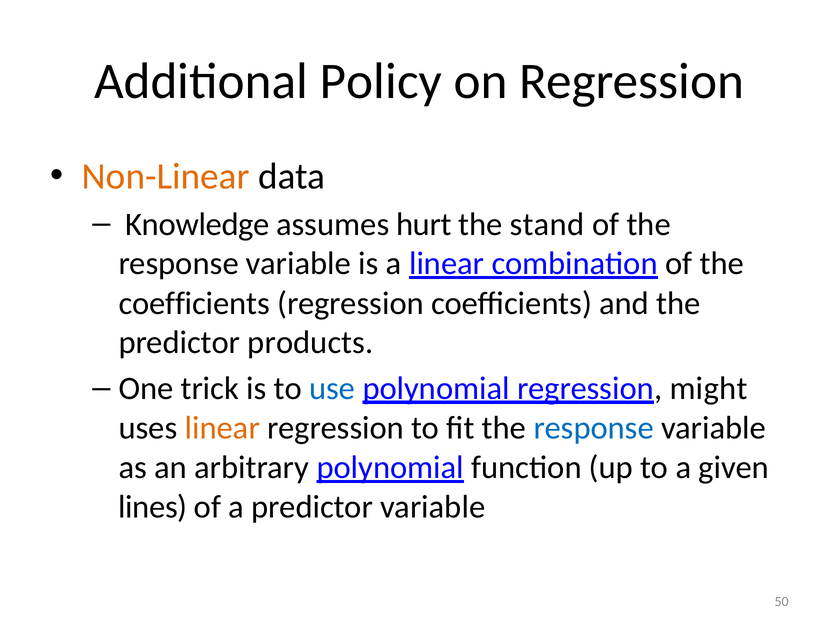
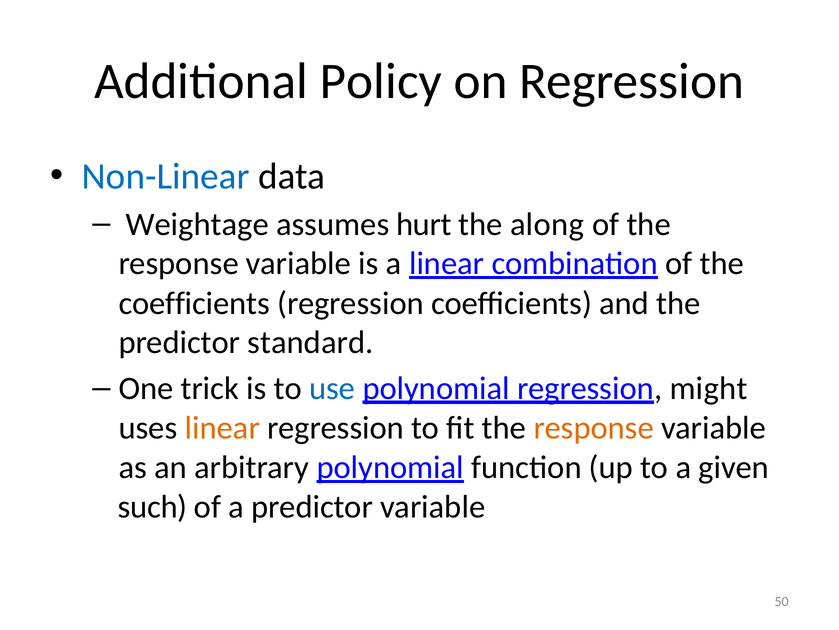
Non-Linear colour: orange -> blue
Knowledge: Knowledge -> Weightage
stand: stand -> along
products: products -> standard
response at (594, 428) colour: blue -> orange
lines: lines -> such
